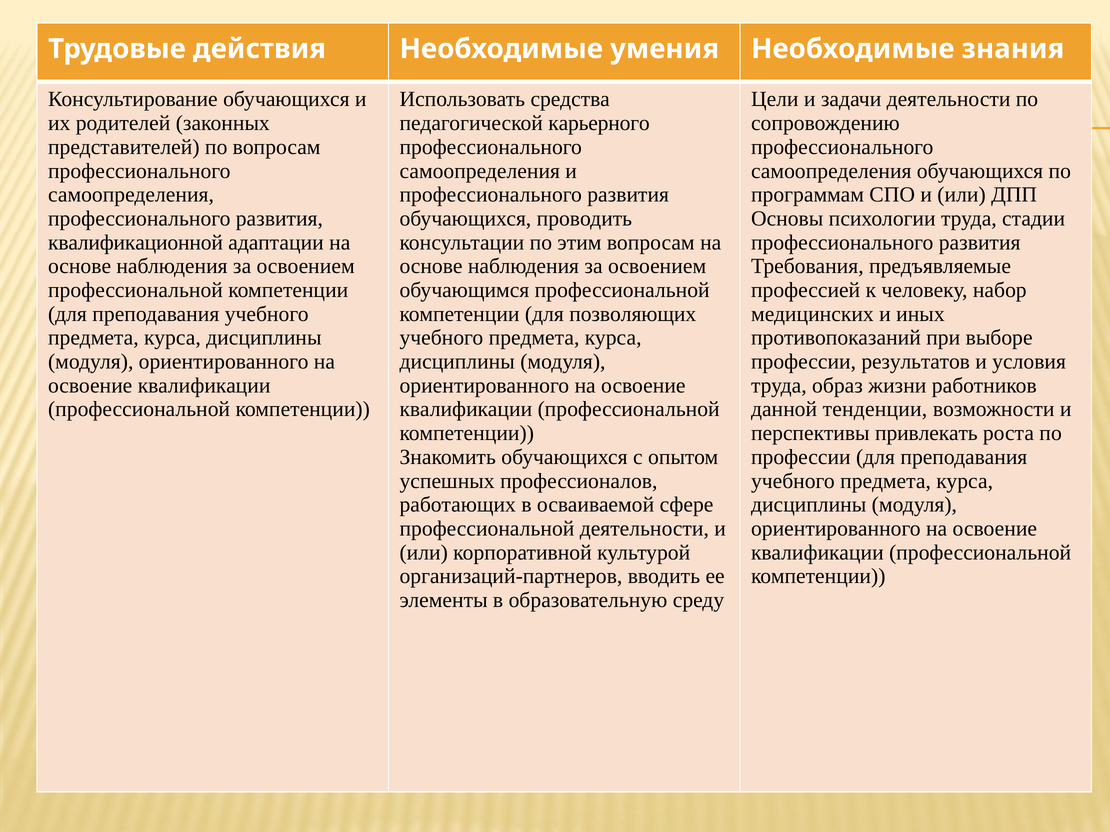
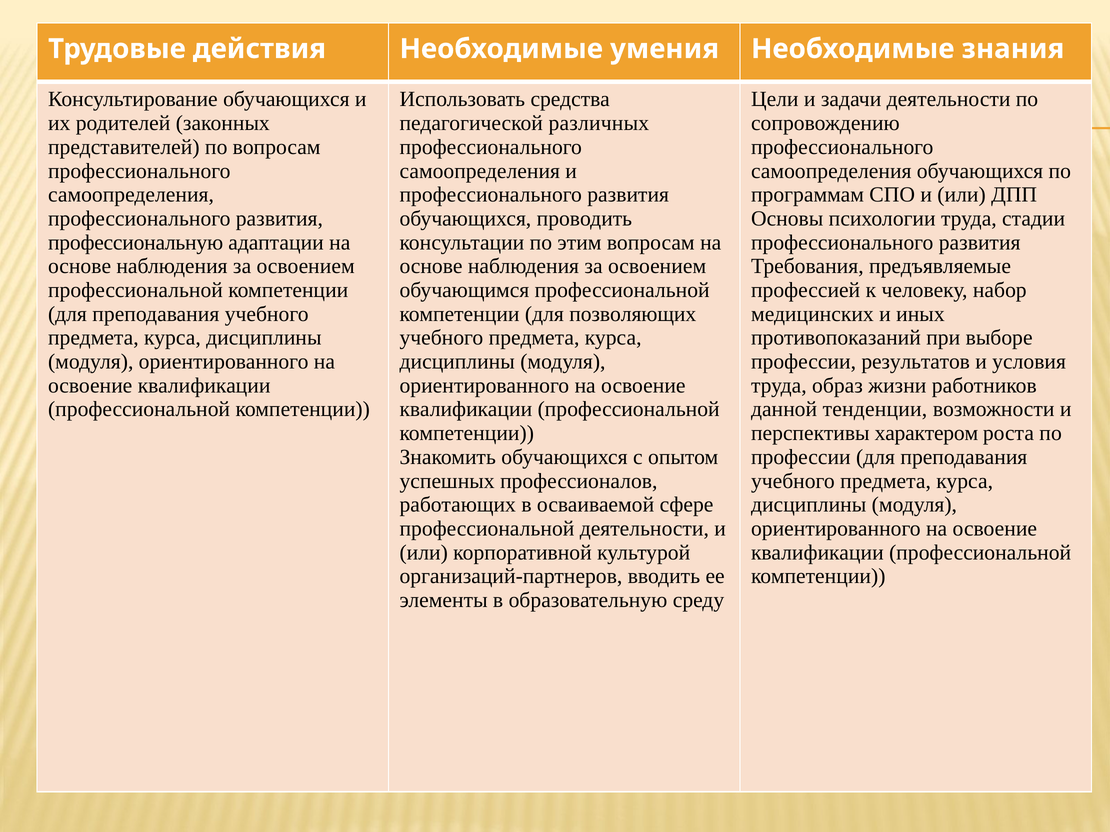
карьерного: карьерного -> различных
квалификационной: квалификационной -> профессиональную
привлекать: привлекать -> характером
